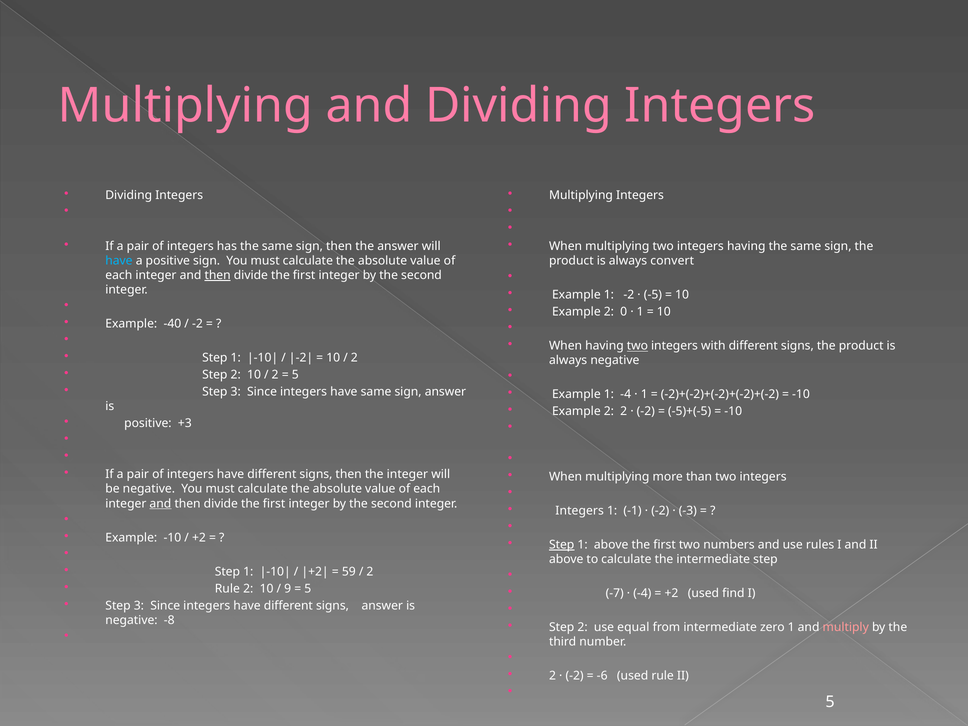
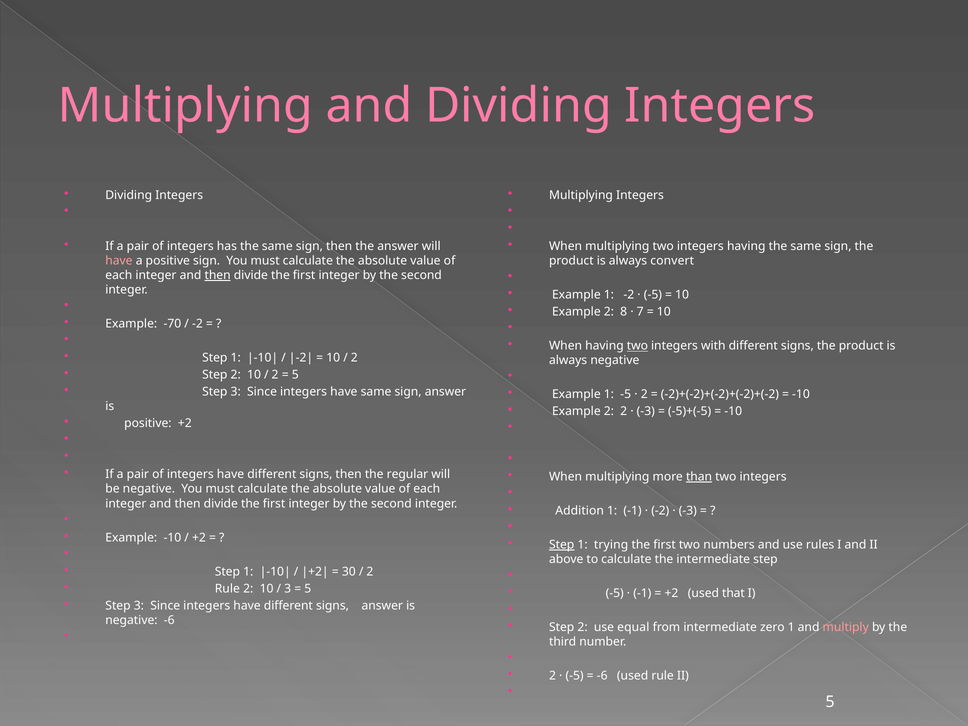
have at (119, 261) colour: light blue -> pink
0: 0 -> 8
1 at (640, 312): 1 -> 7
-40: -40 -> -70
1 -4: -4 -> -5
1 at (644, 394): 1 -> 2
-2 at (646, 411): -2 -> -3
positive +3: +3 -> +2
the integer: integer -> regular
than underline: none -> present
and at (160, 504) underline: present -> none
Integers at (580, 511): Integers -> Addition
1 above: above -> trying
59: 59 -> 30
9 at (288, 589): 9 -> 3
-7 at (615, 593): -7 -> -5
-4 at (642, 593): -4 -> -1
find: find -> that
negative -8: -8 -> -6
-2 at (575, 676): -2 -> -5
